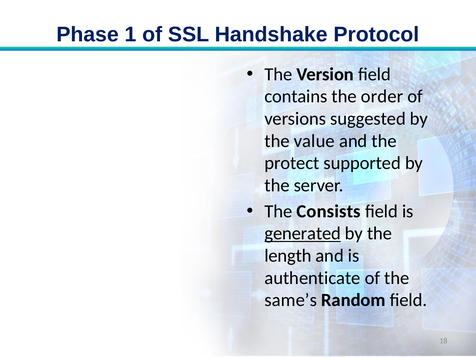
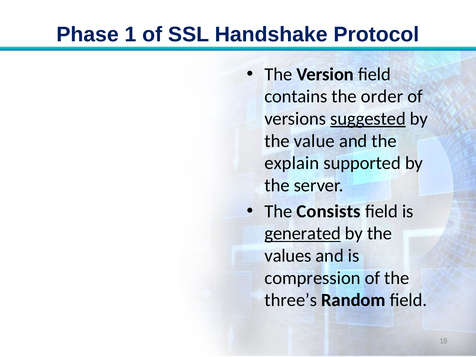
suggested underline: none -> present
protect: protect -> explain
length: length -> values
authenticate: authenticate -> compression
same’s: same’s -> three’s
